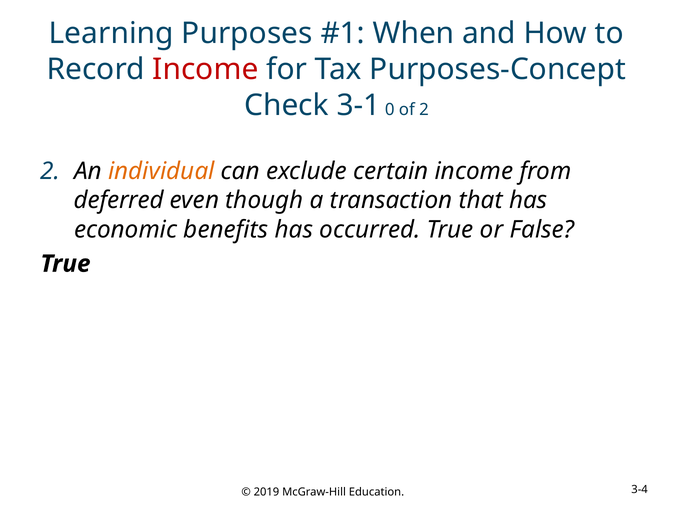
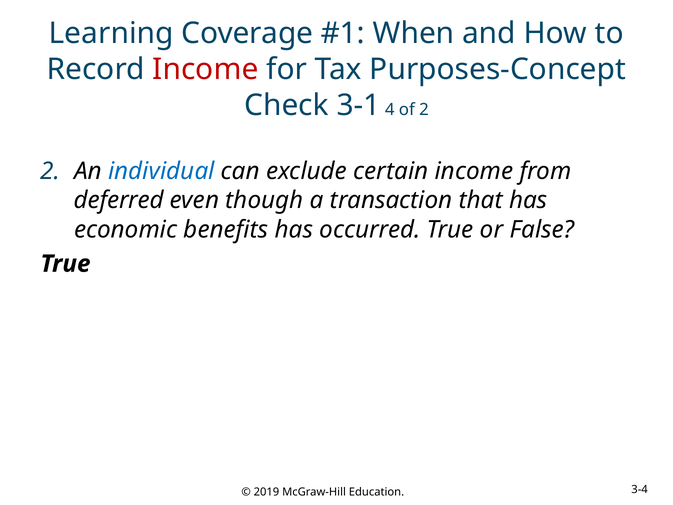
Purposes: Purposes -> Coverage
0: 0 -> 4
individual colour: orange -> blue
